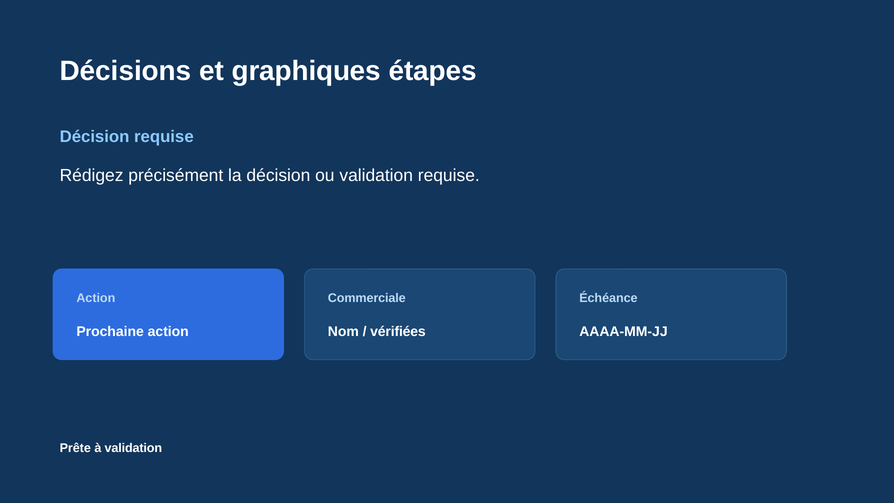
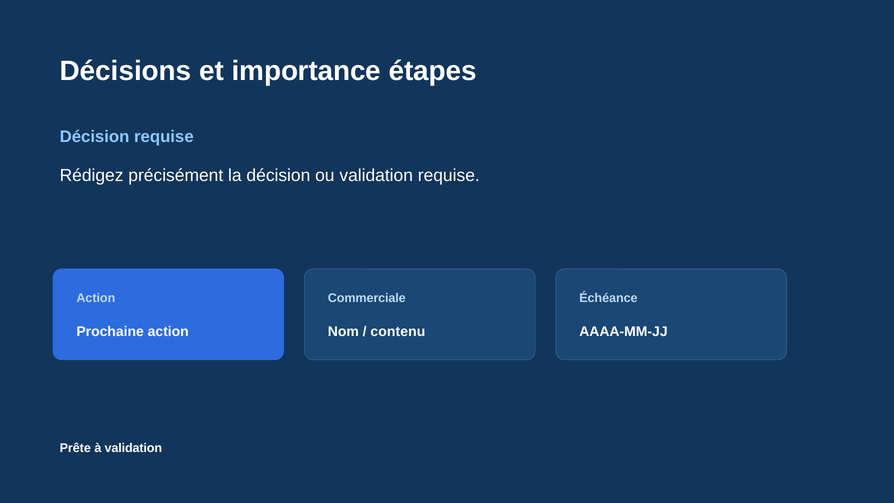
graphiques: graphiques -> importance
vérifiées: vérifiées -> contenu
